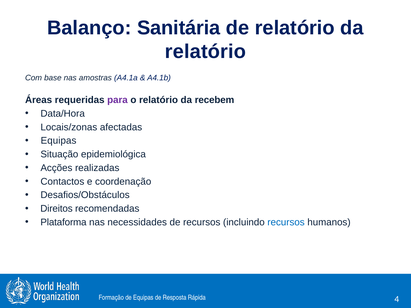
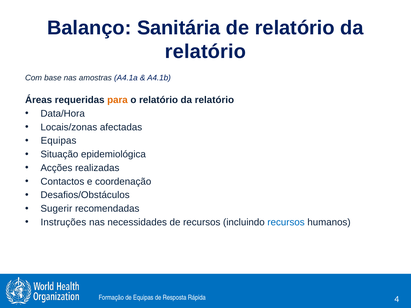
para colour: purple -> orange
o relatório da recebem: recebem -> relatório
Direitos: Direitos -> Sugerir
Plataforma: Plataforma -> Instruções
